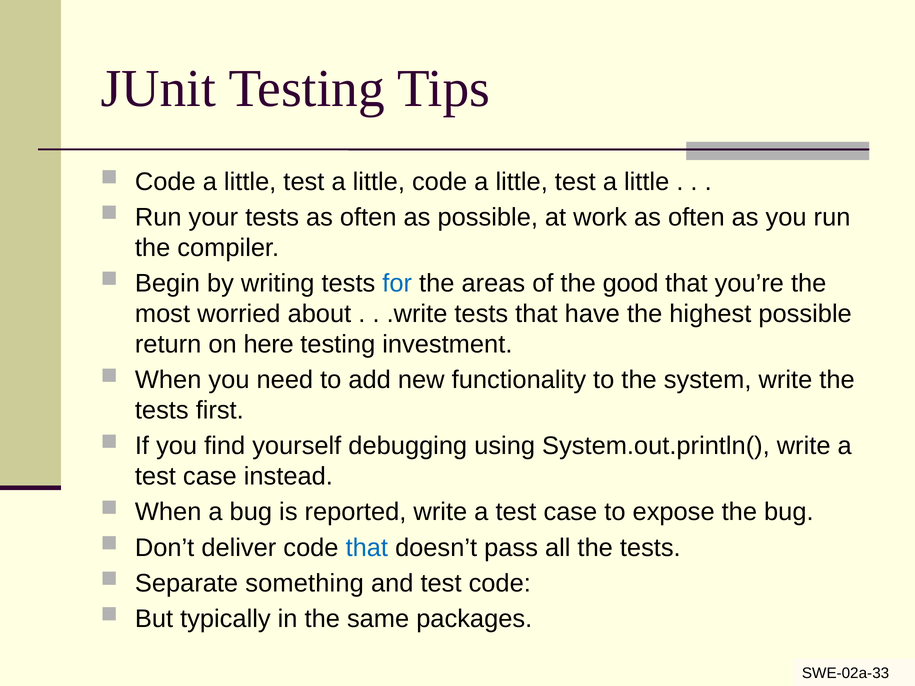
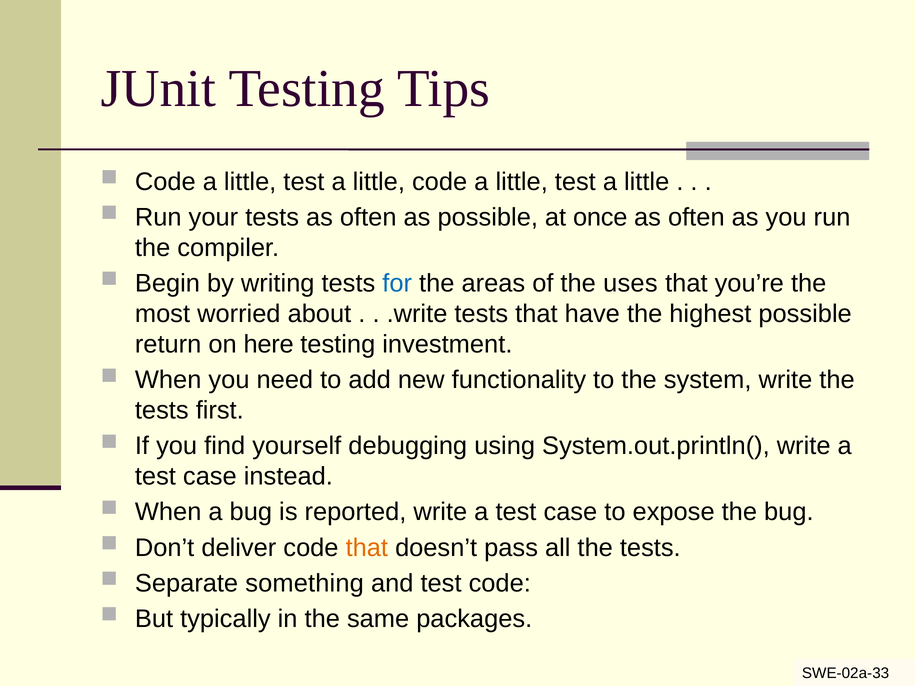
work: work -> once
good: good -> uses
that at (367, 548) colour: blue -> orange
